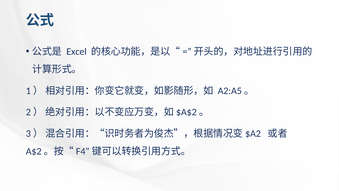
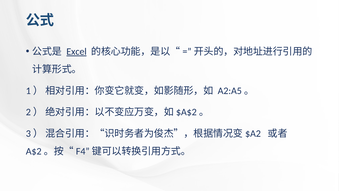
Excel underline: none -> present
